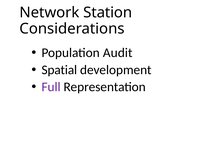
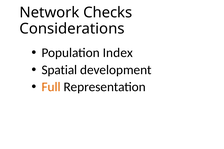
Station: Station -> Checks
Audit: Audit -> Index
Full colour: purple -> orange
